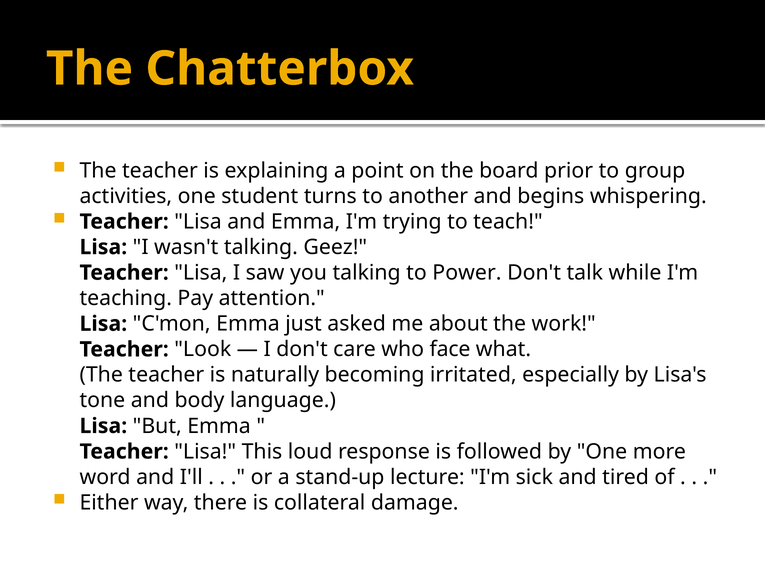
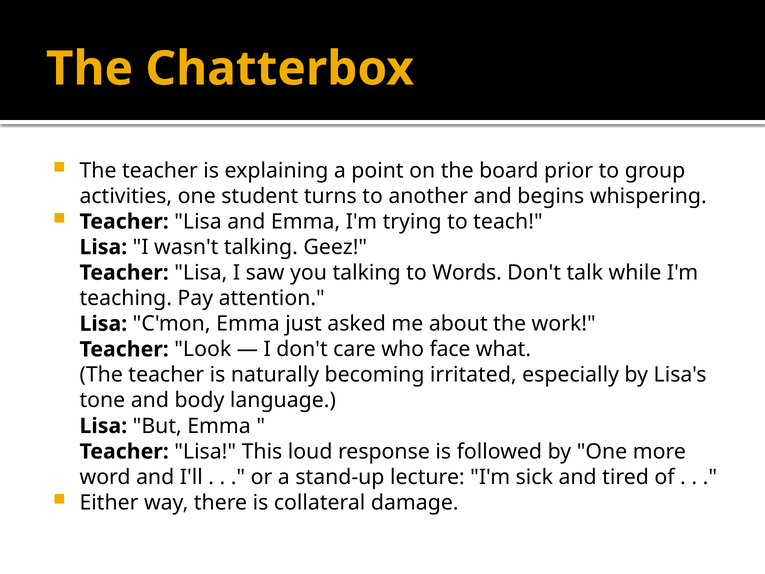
Power: Power -> Words
